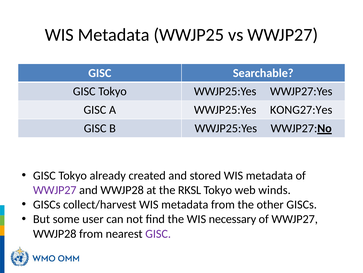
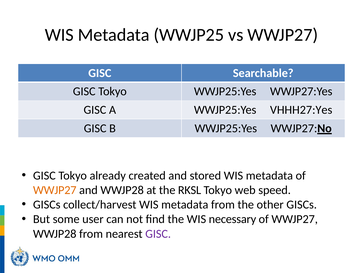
KONG27:Yes: KONG27:Yes -> VHHH27:Yes
WWJP27 at (55, 190) colour: purple -> orange
winds: winds -> speed
